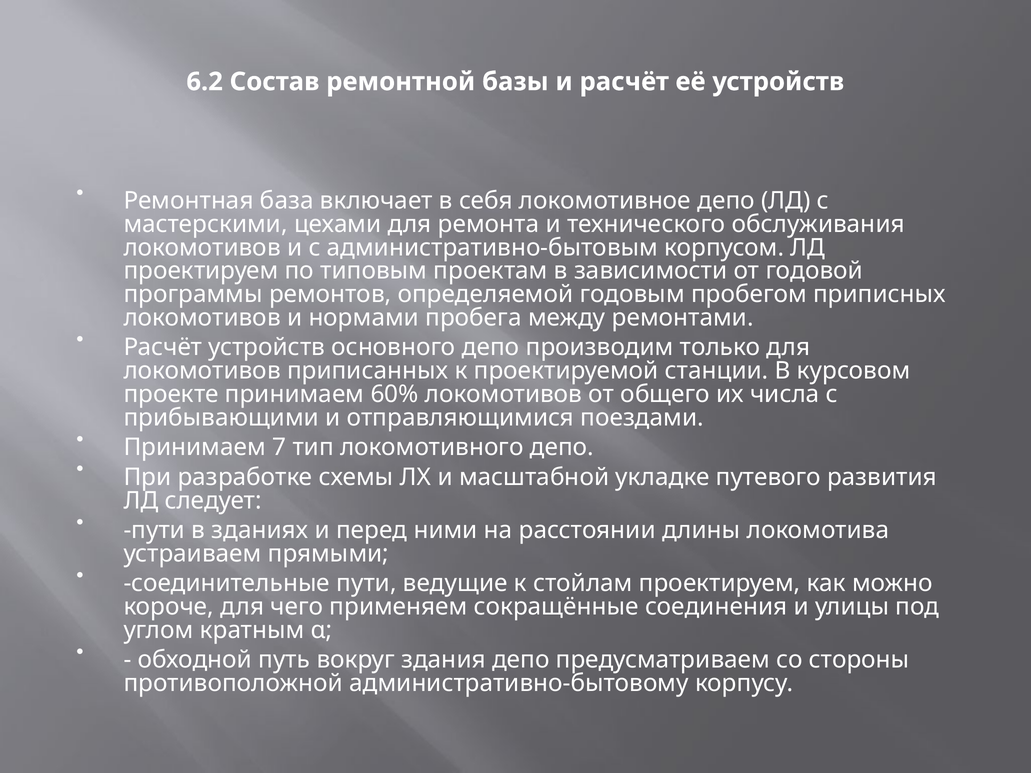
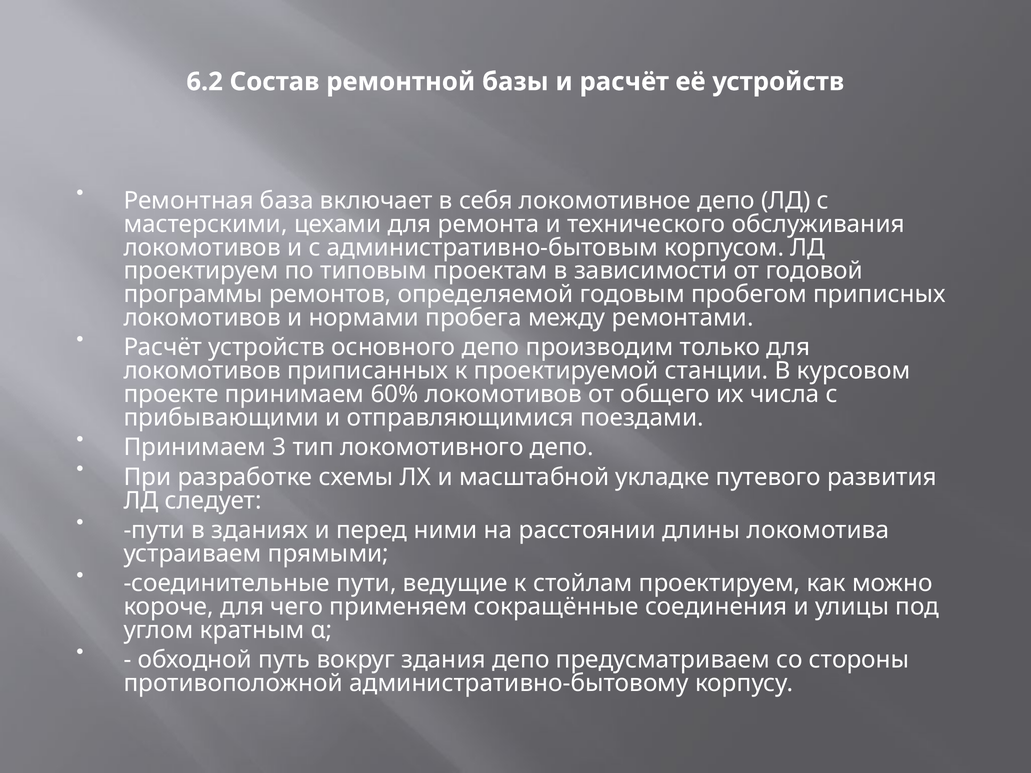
7: 7 -> 3
